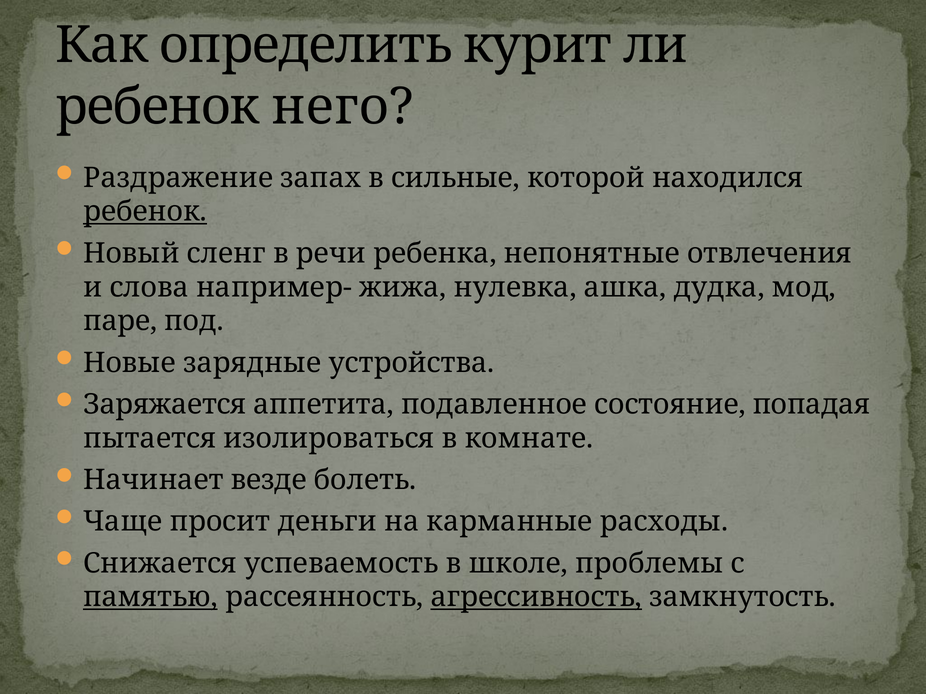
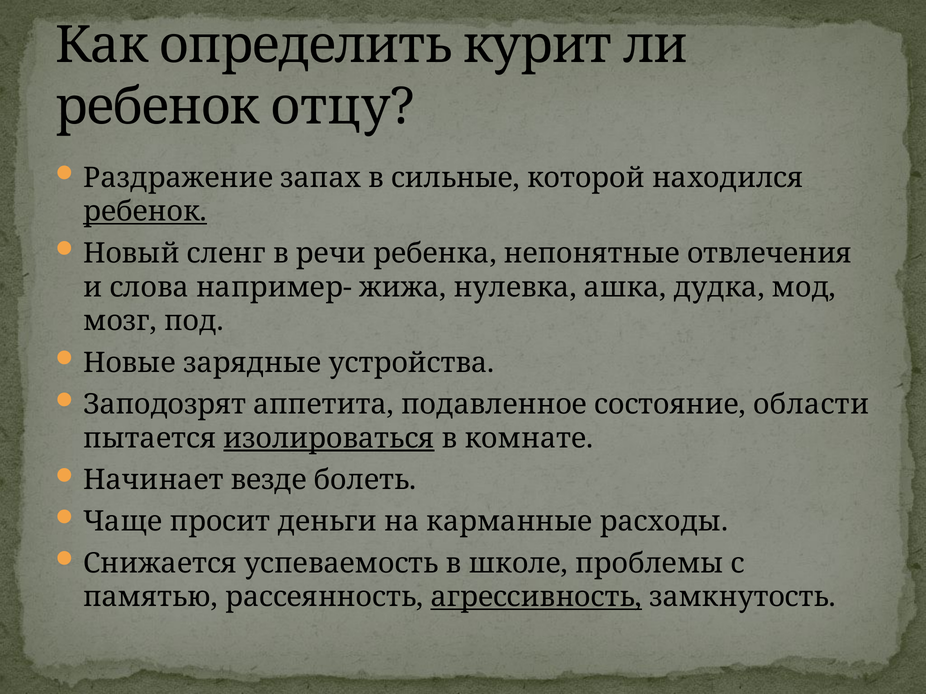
него: него -> отцу
паре: паре -> мозг
Заряжается: Заряжается -> Заподозрят
попадая: попадая -> области
изолироваться underline: none -> present
памятью underline: present -> none
